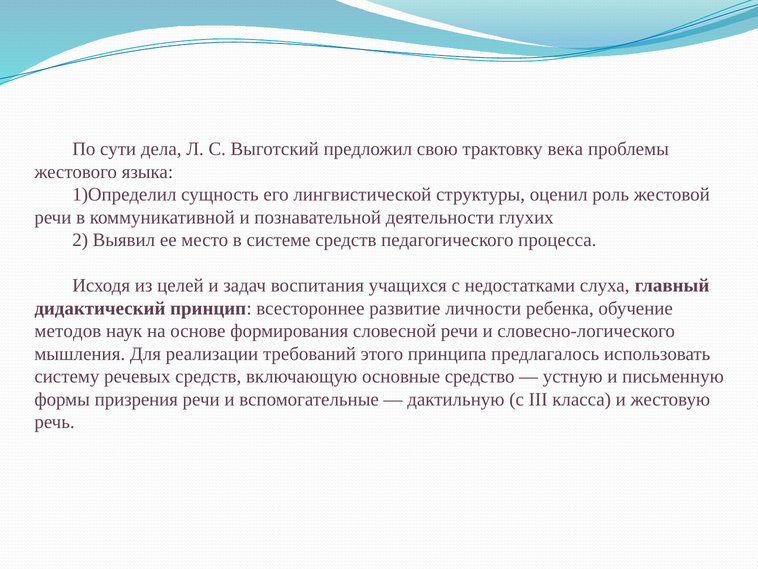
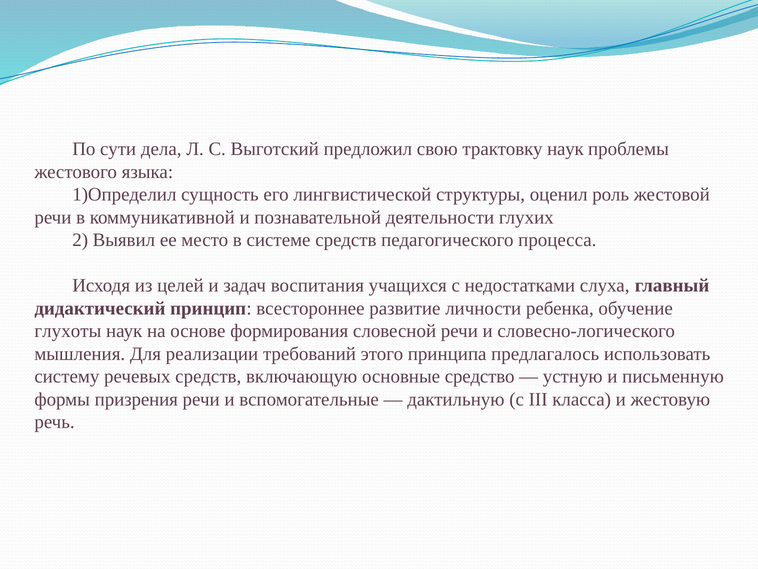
трактовку века: века -> наук
методов: методов -> глухоты
